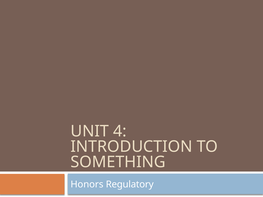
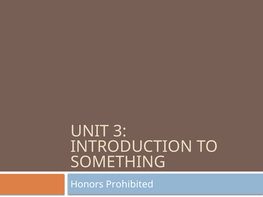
4: 4 -> 3
Regulatory: Regulatory -> Prohibited
